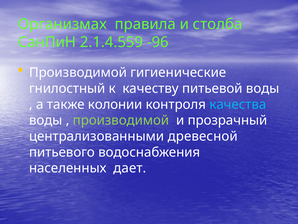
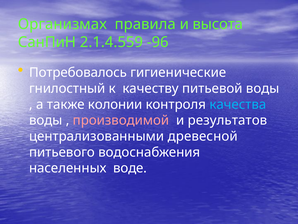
столба: столба -> высота
Производимой at (78, 72): Производимой -> Потребовалось
производимой at (121, 120) colour: light green -> pink
прозрачный: прозрачный -> результатов
дает: дает -> воде
